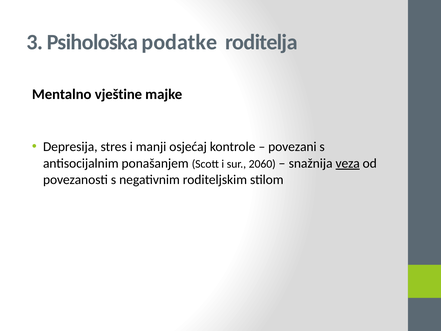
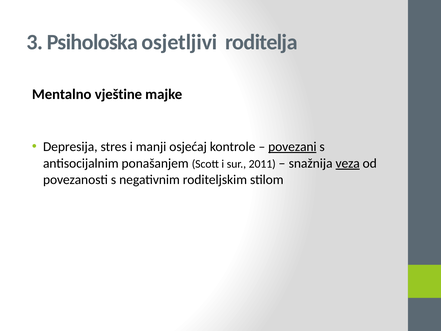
podatke: podatke -> osjetljivi
povezani underline: none -> present
2060: 2060 -> 2011
